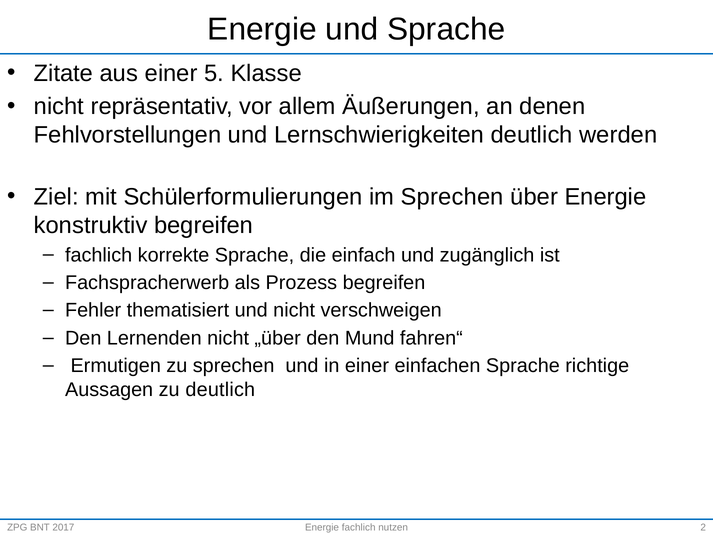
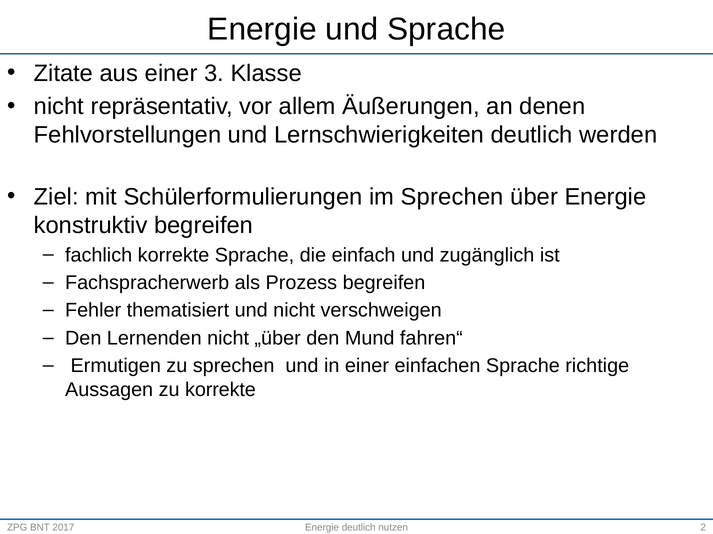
5: 5 -> 3
zu deutlich: deutlich -> korrekte
Energie fachlich: fachlich -> deutlich
